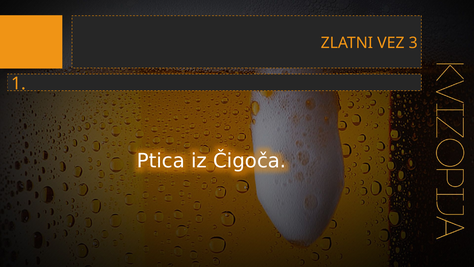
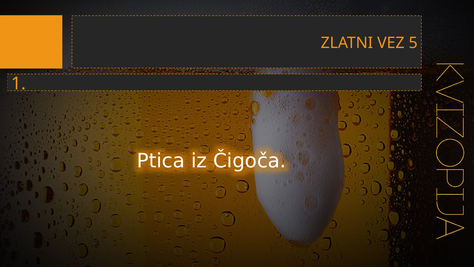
3: 3 -> 5
